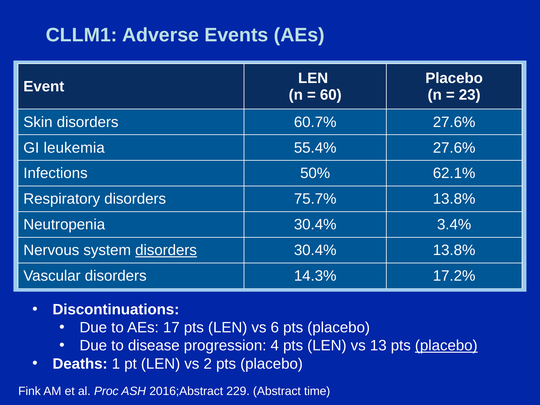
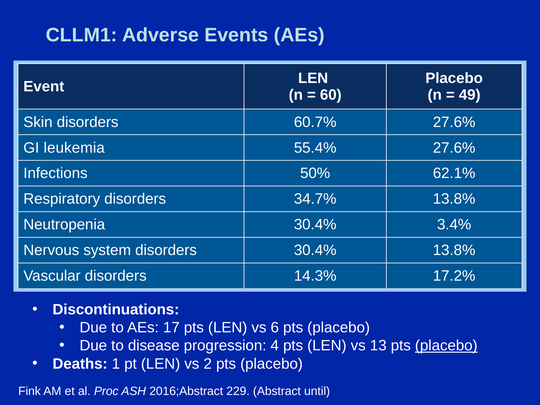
23: 23 -> 49
75.7%: 75.7% -> 34.7%
disorders at (166, 250) underline: present -> none
time: time -> until
